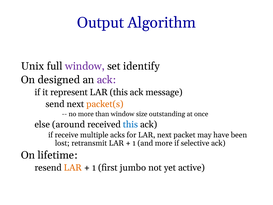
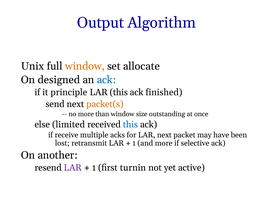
window at (85, 66) colour: purple -> orange
identify: identify -> allocate
ack at (106, 80) colour: purple -> blue
represent: represent -> principle
message: message -> finished
around: around -> limited
lifetime: lifetime -> another
LAR at (73, 167) colour: orange -> purple
jumbo: jumbo -> turnin
